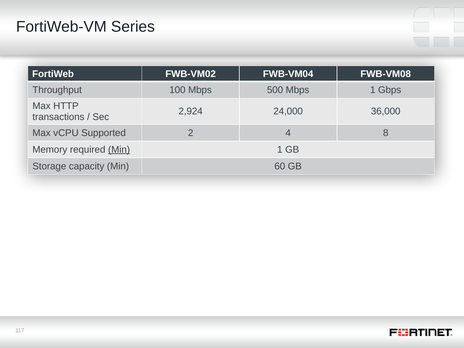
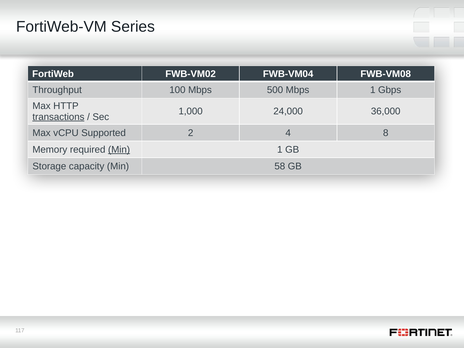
2,924: 2,924 -> 1,000
transactions underline: none -> present
60: 60 -> 58
